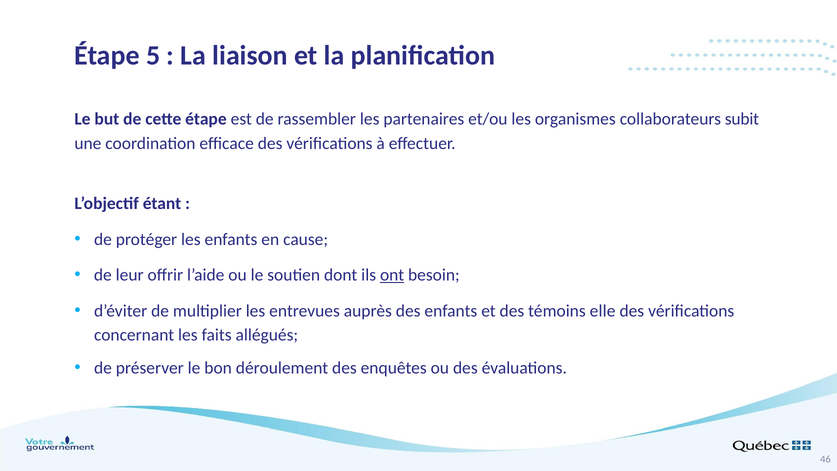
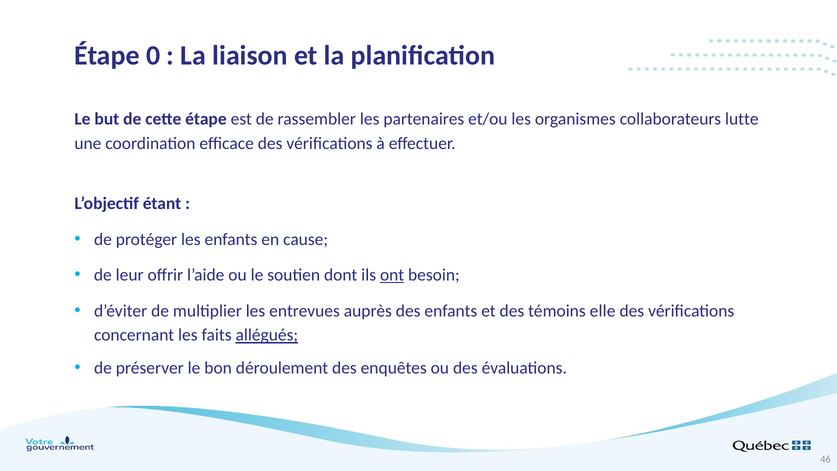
5: 5 -> 0
subit: subit -> lutte
allégués underline: none -> present
